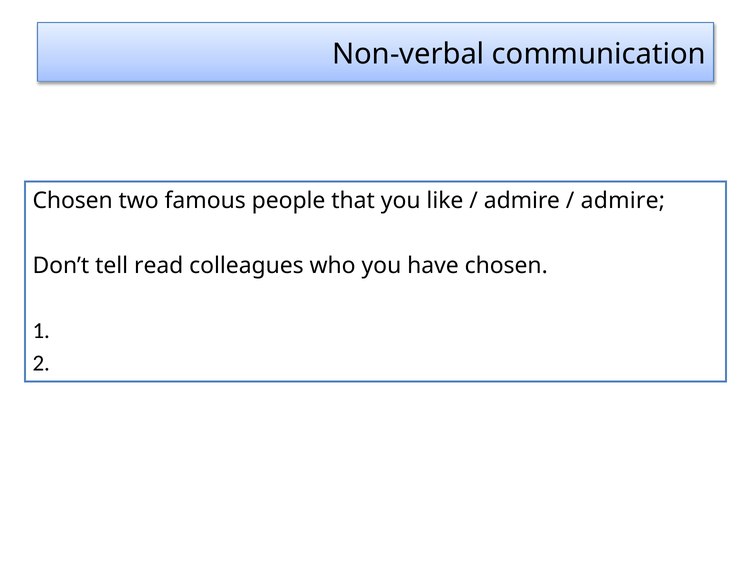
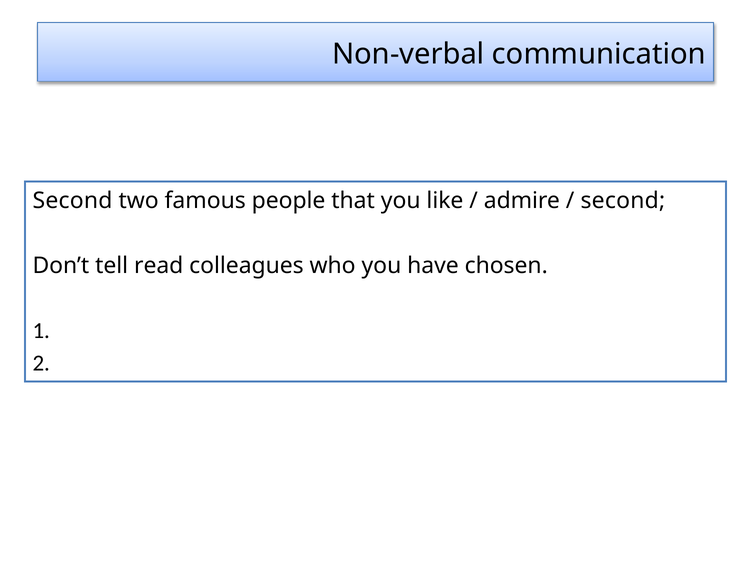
Chosen at (73, 201): Chosen -> Second
admire at (623, 201): admire -> second
